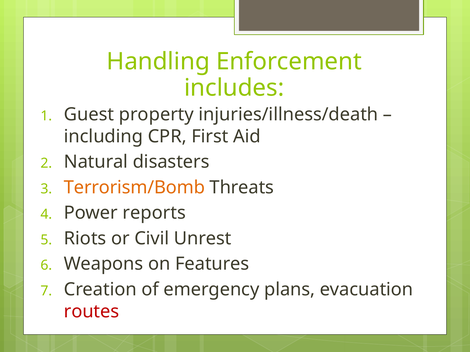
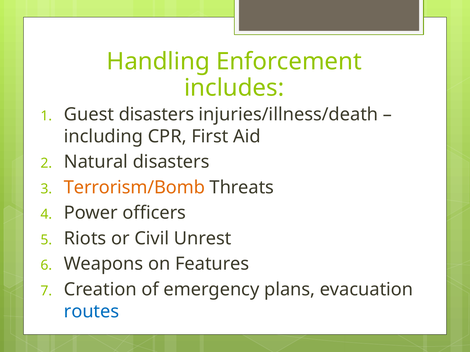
Guest property: property -> disasters
reports: reports -> officers
routes colour: red -> blue
